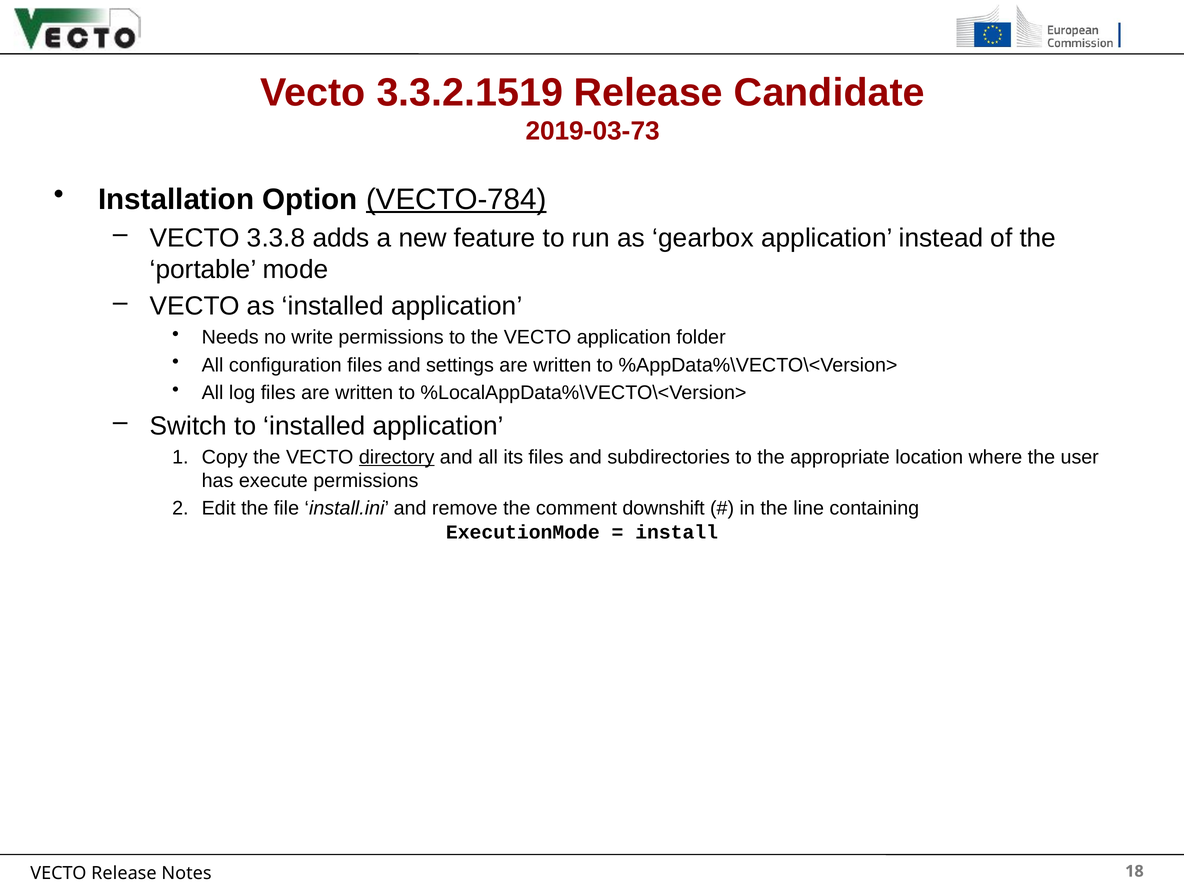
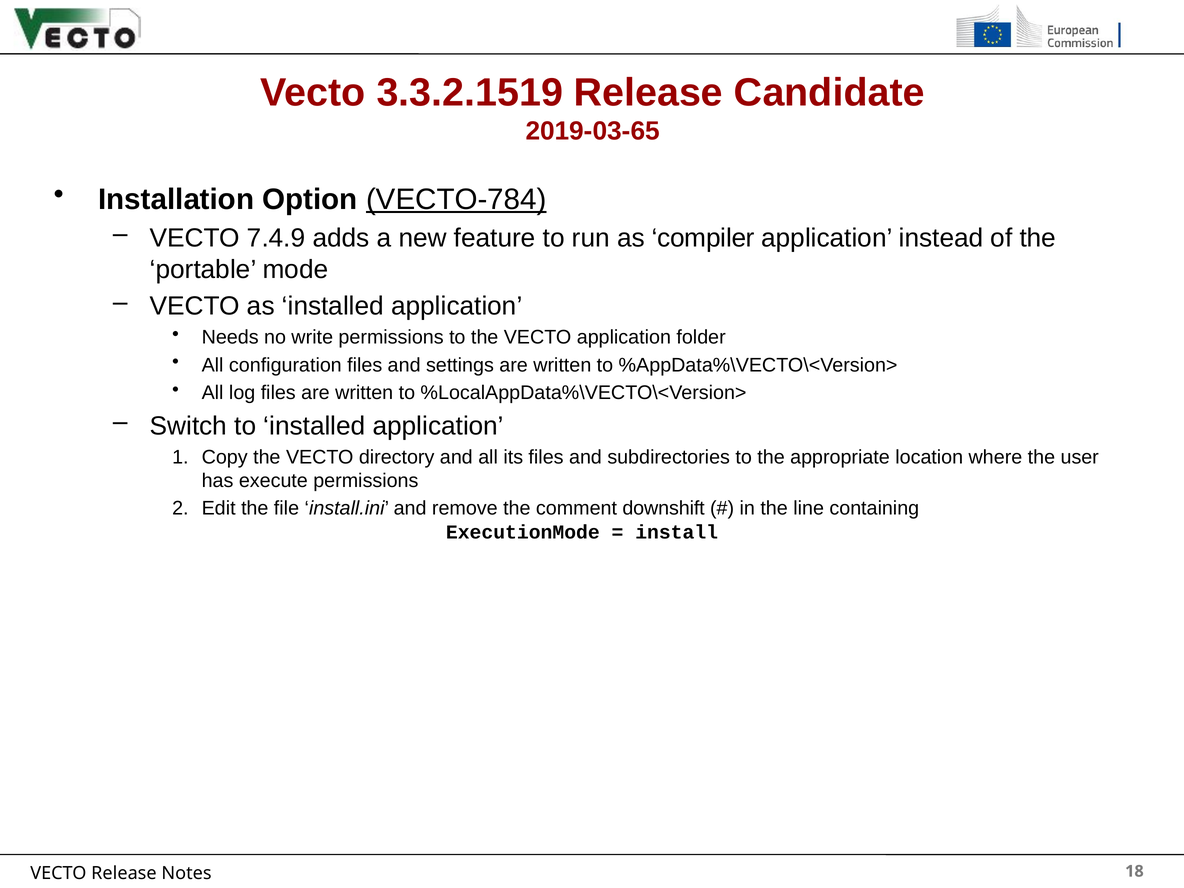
2019-03-73: 2019-03-73 -> 2019-03-65
3.3.8: 3.3.8 -> 7.4.9
gearbox: gearbox -> compiler
directory underline: present -> none
